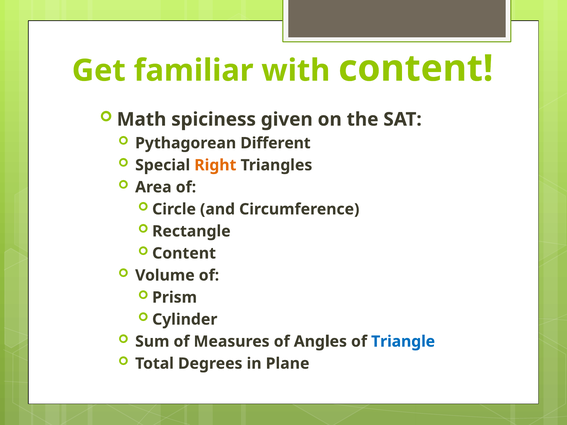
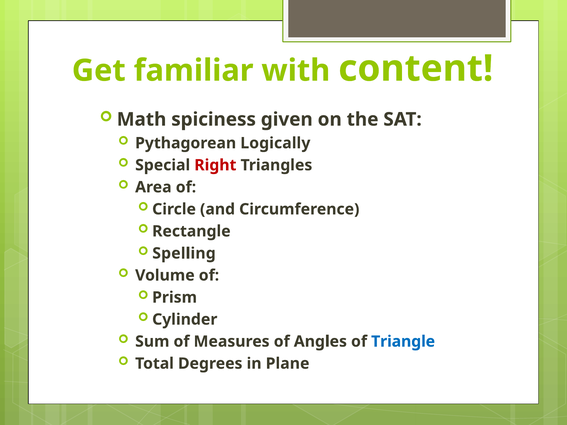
Different: Different -> Logically
Right colour: orange -> red
Content at (184, 253): Content -> Spelling
